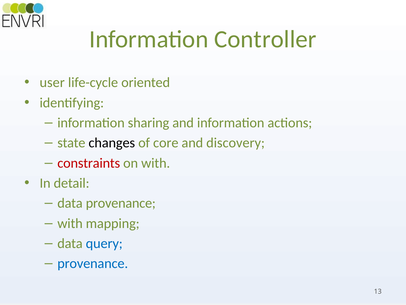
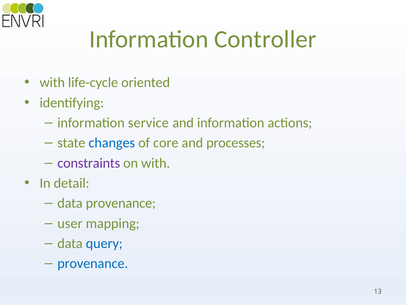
user at (52, 83): user -> with
sharing: sharing -> service
changes colour: black -> blue
discovery: discovery -> processes
constraints colour: red -> purple
with at (70, 223): with -> user
